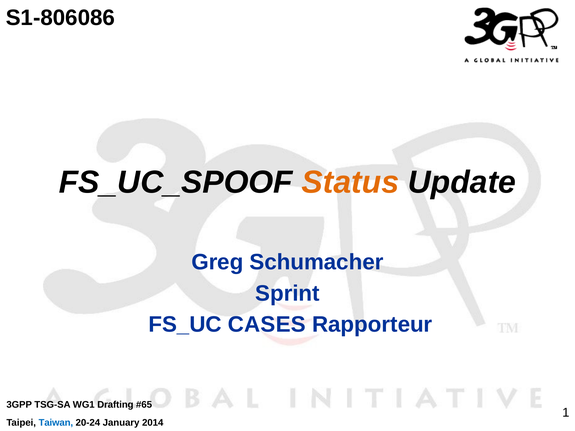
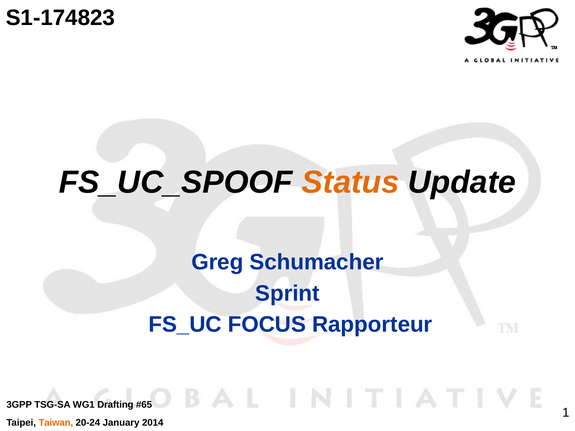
S1-806086: S1-806086 -> S1-174823
CASES: CASES -> FOCUS
Taiwan colour: blue -> orange
